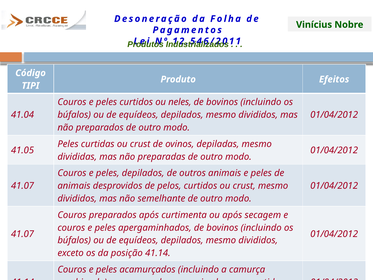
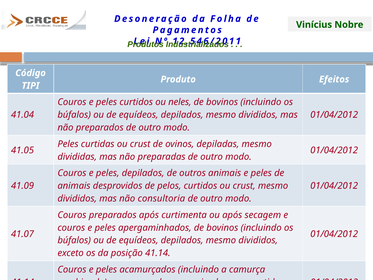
41.07 at (23, 186): 41.07 -> 41.09
semelhante: semelhante -> consultoria
